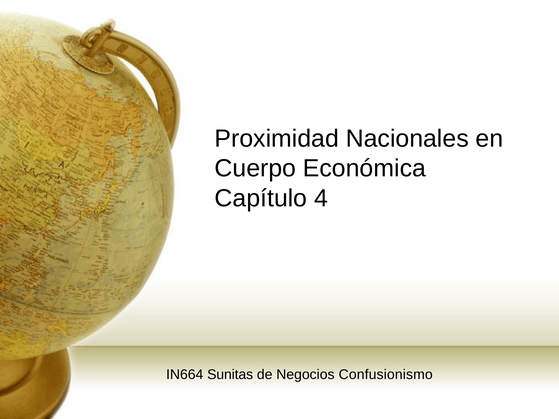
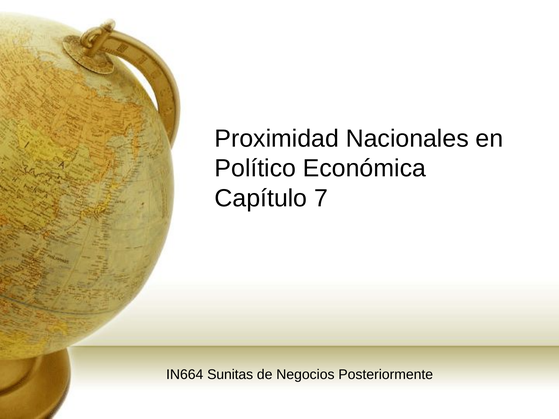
Cuerpo: Cuerpo -> Político
4: 4 -> 7
Confusionismo: Confusionismo -> Posteriormente
